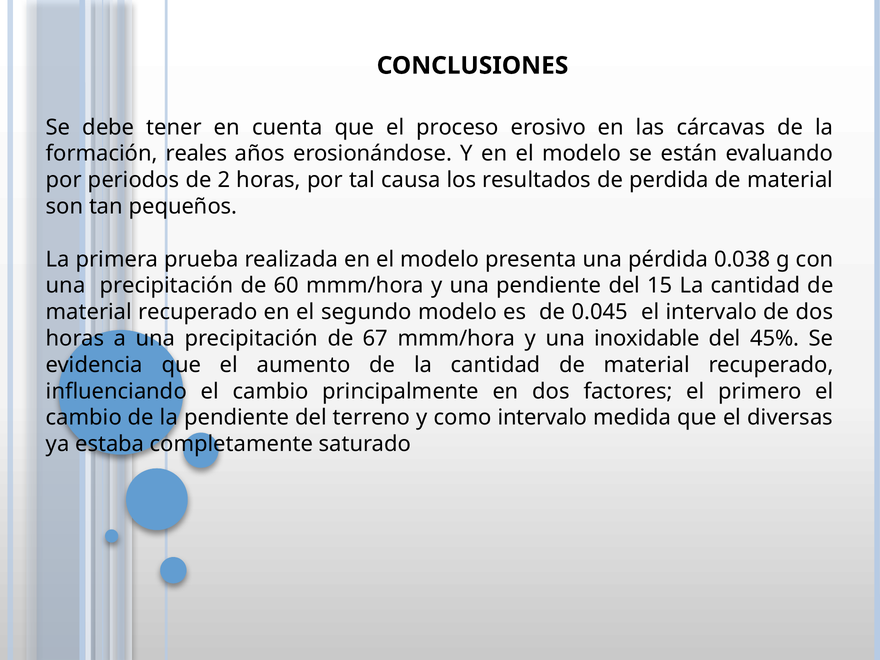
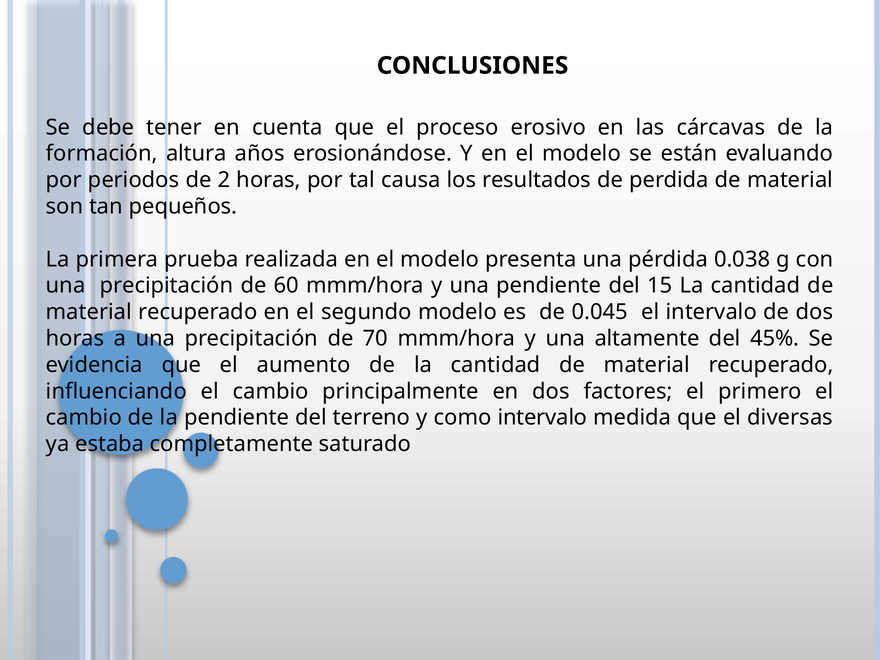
reales: reales -> altura
67: 67 -> 70
inoxidable: inoxidable -> altamente
